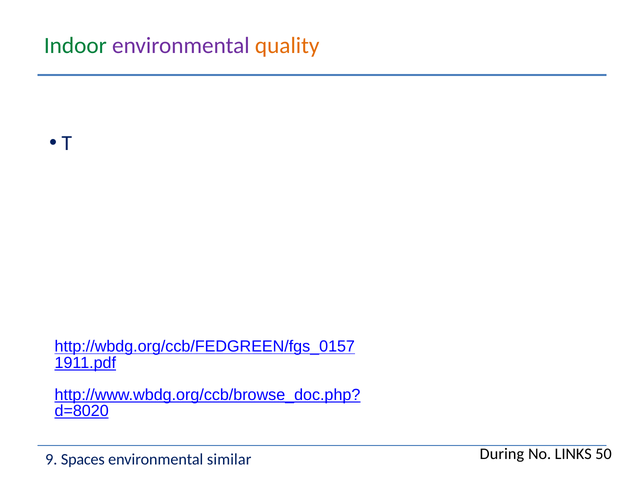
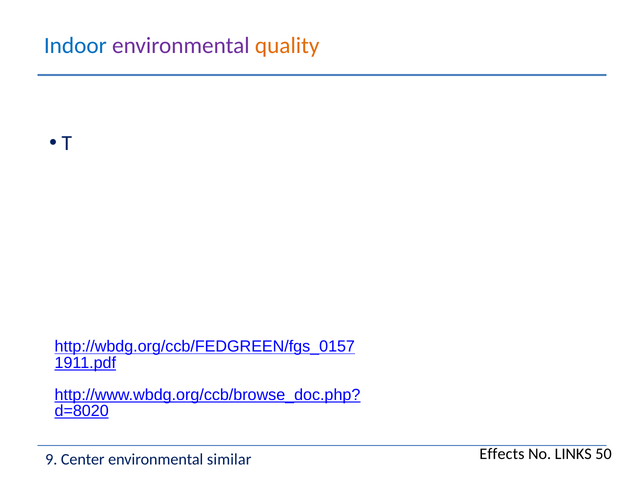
Indoor colour: green -> blue
During: During -> Effects
Spaces: Spaces -> Center
